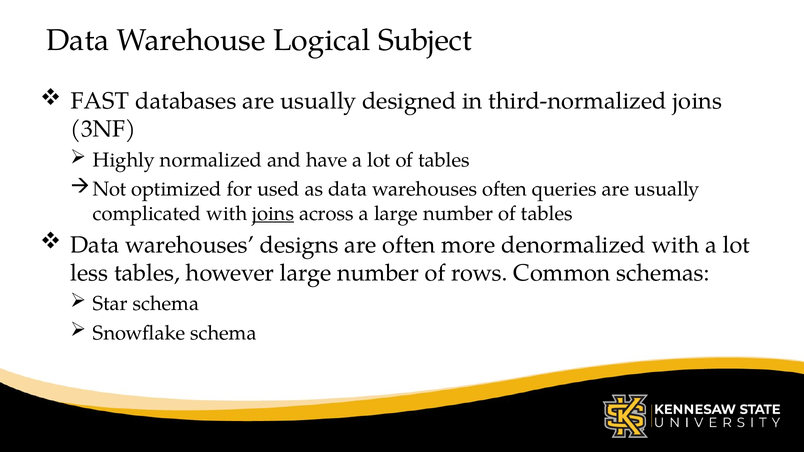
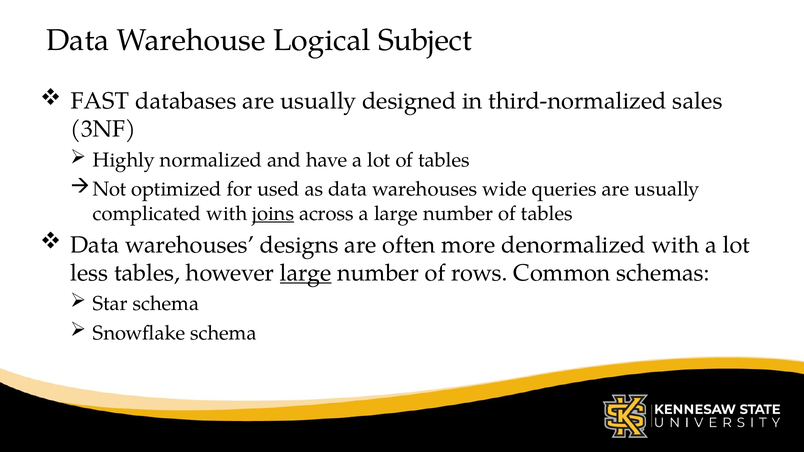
third-normalized joins: joins -> sales
warehouses often: often -> wide
large at (306, 273) underline: none -> present
